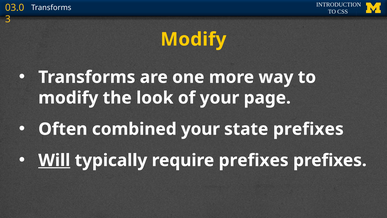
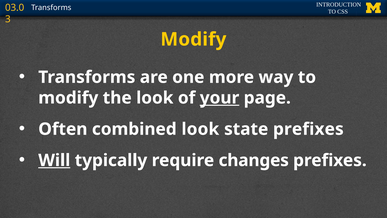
your at (220, 98) underline: none -> present
combined your: your -> look
require prefixes: prefixes -> changes
